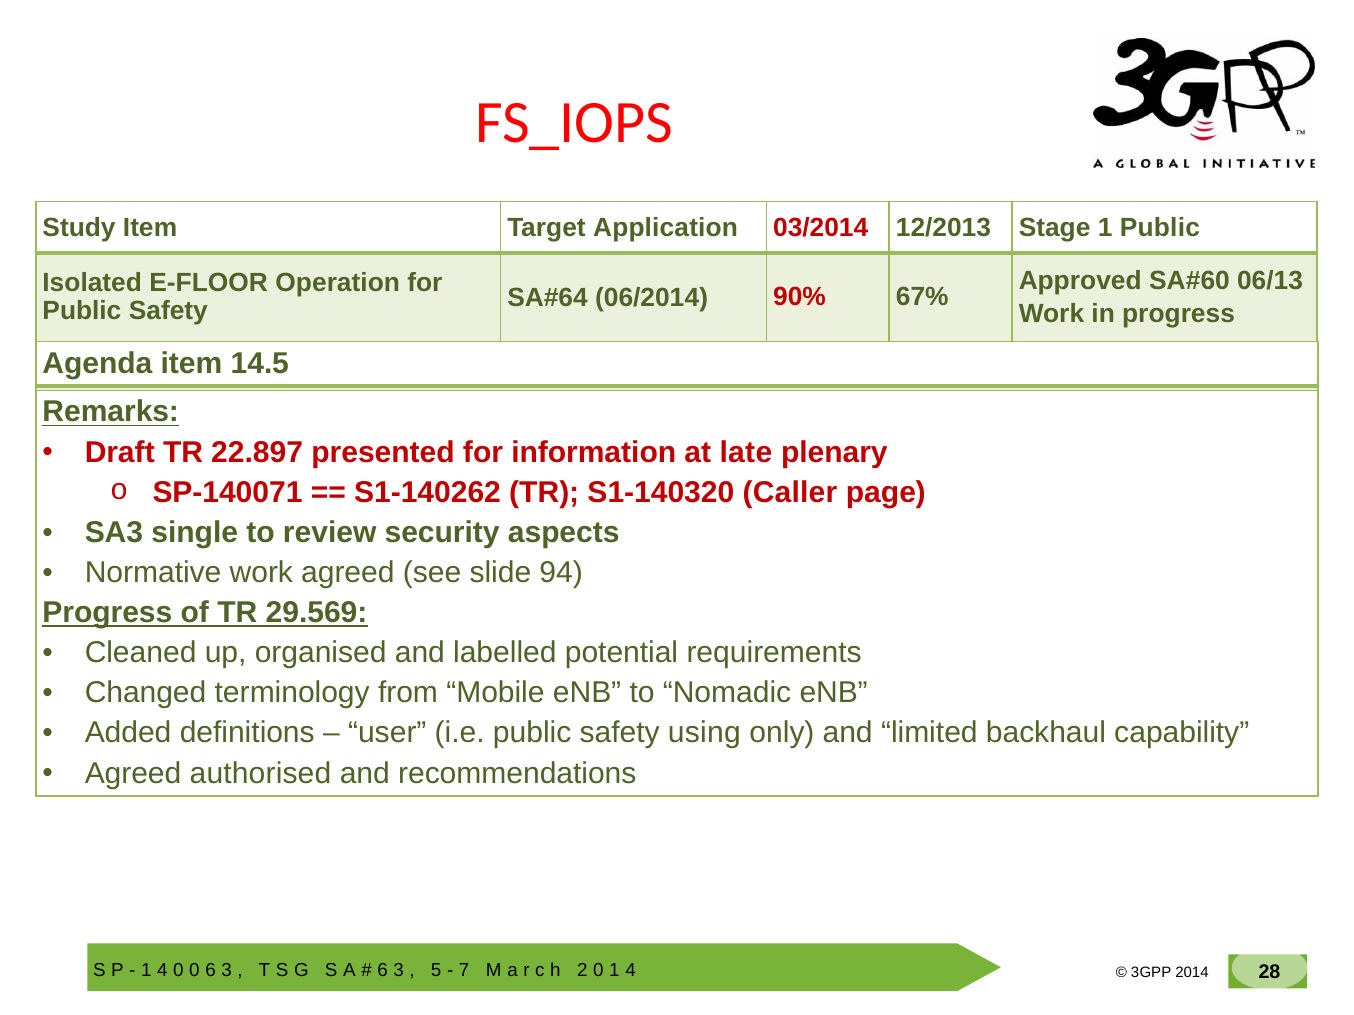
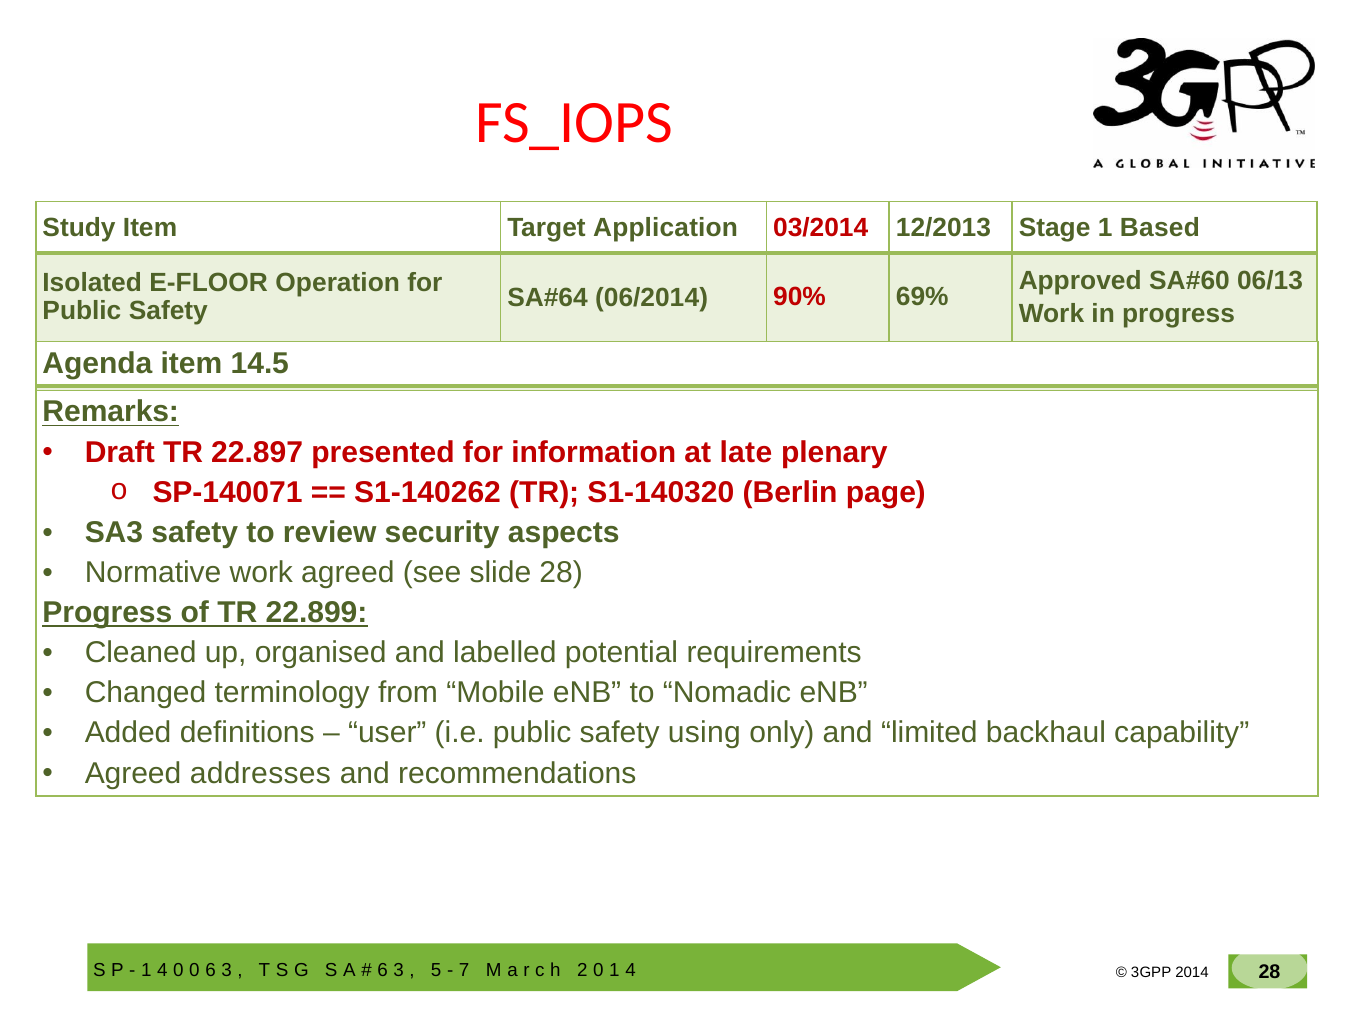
1 Public: Public -> Based
67%: 67% -> 69%
Caller: Caller -> Berlin
SA3 single: single -> safety
slide 94: 94 -> 28
29.569: 29.569 -> 22.899
authorised: authorised -> addresses
